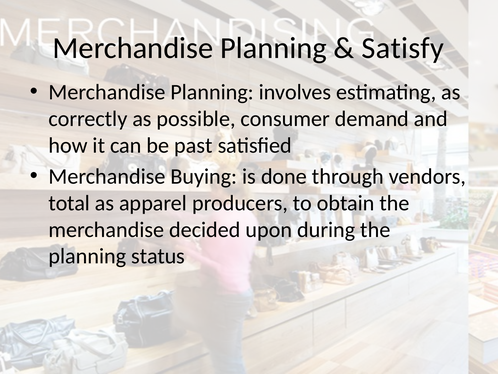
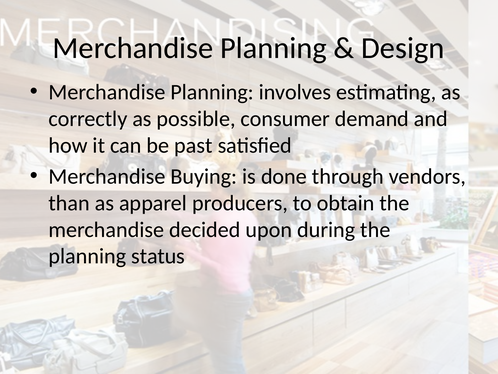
Satisfy: Satisfy -> Design
total: total -> than
